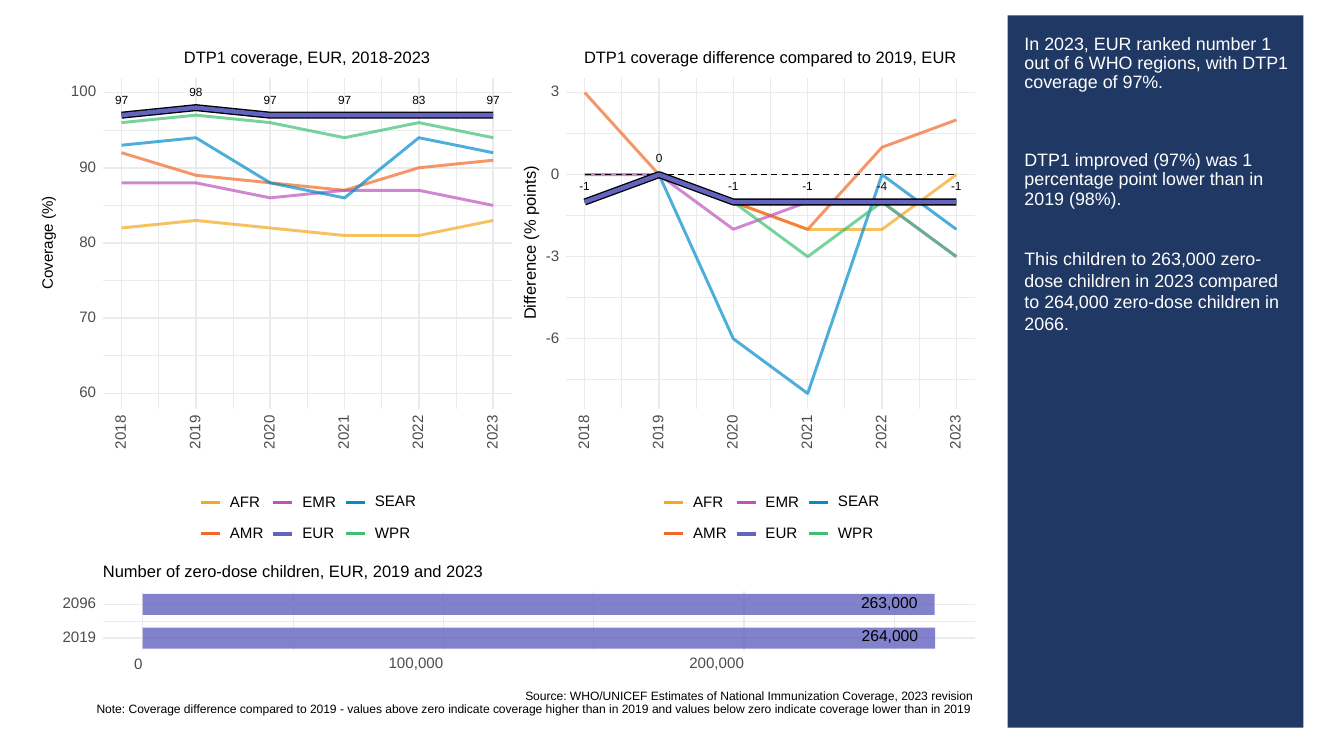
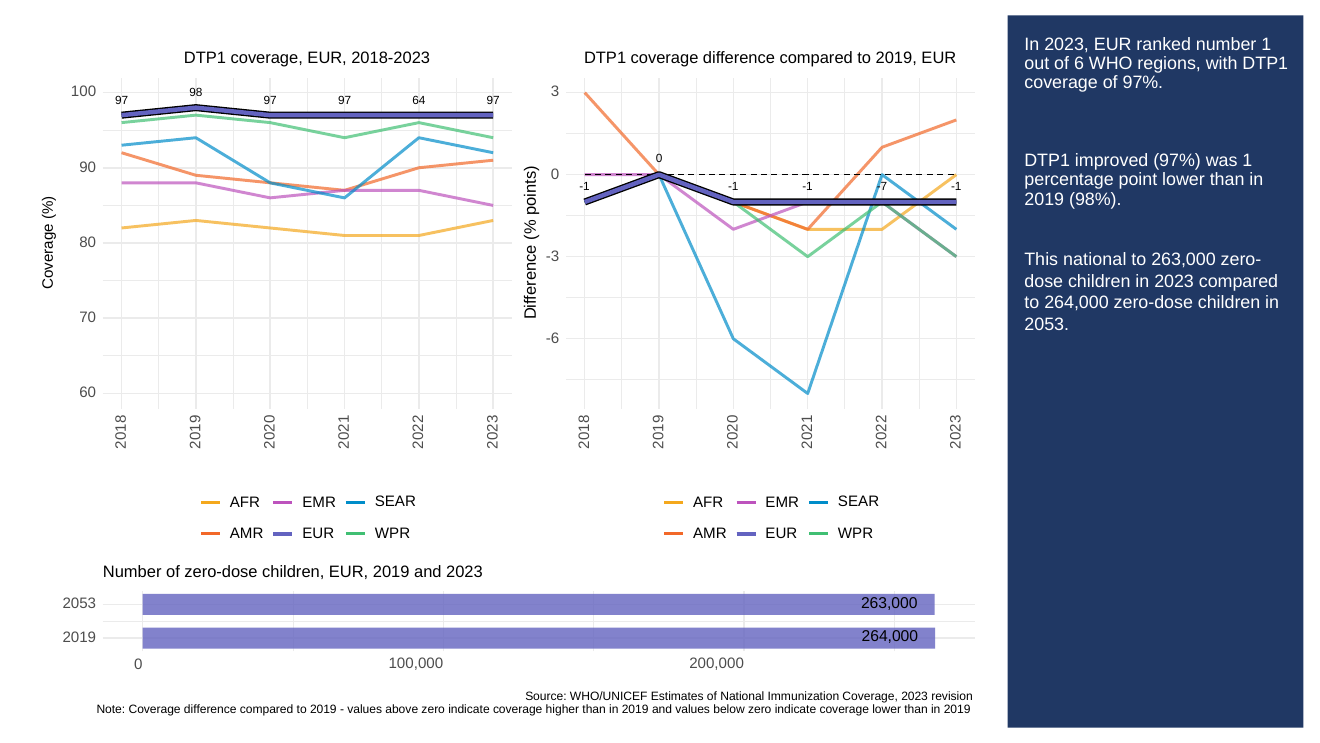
83: 83 -> 64
-4: -4 -> -7
This children: children -> national
2066 at (1047, 324): 2066 -> 2053
2096 at (79, 603): 2096 -> 2053
